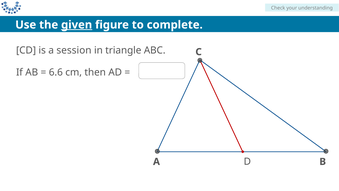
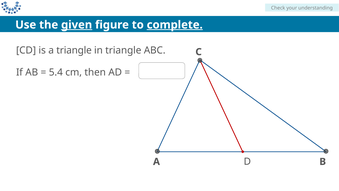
complete underline: none -> present
a session: session -> triangle
6.6: 6.6 -> 5.4
